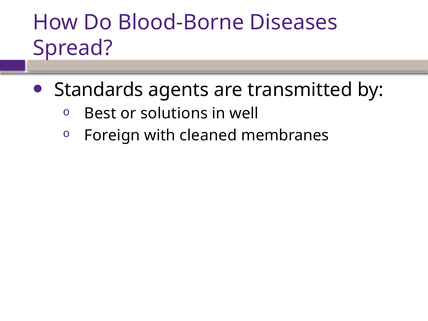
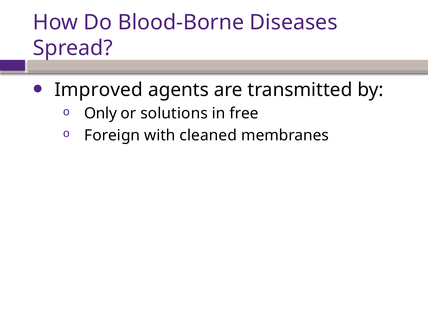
Standards: Standards -> Improved
Best: Best -> Only
well: well -> free
